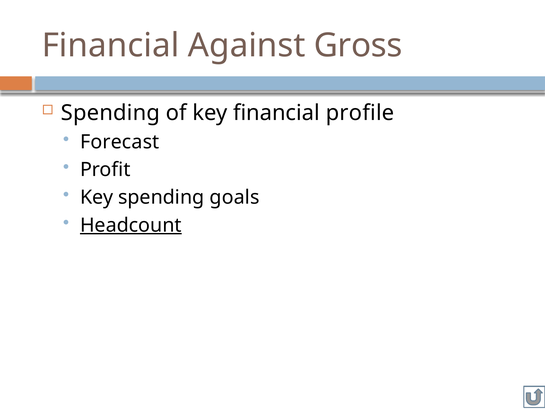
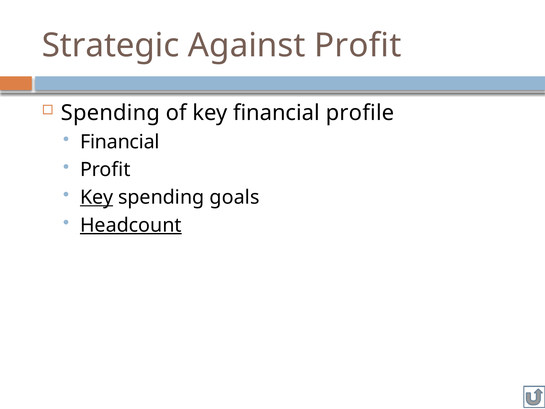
Financial at (111, 45): Financial -> Strategic
Against Gross: Gross -> Profit
Forecast at (120, 142): Forecast -> Financial
Key at (97, 197) underline: none -> present
